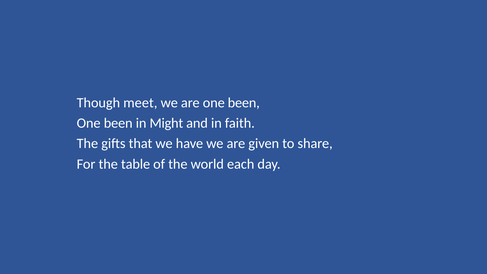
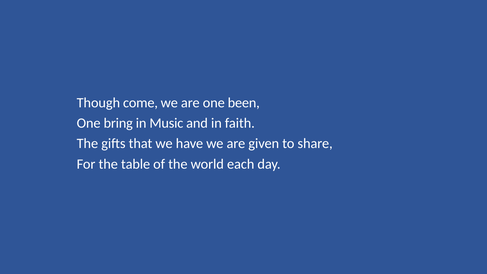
meet: meet -> come
been at (118, 123): been -> bring
Might: Might -> Music
